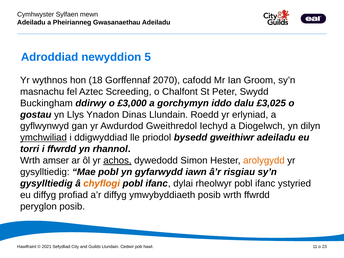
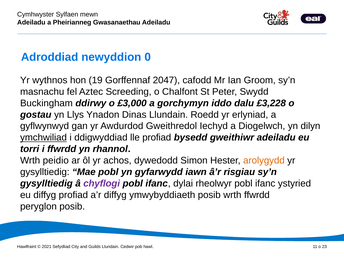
5: 5 -> 0
18: 18 -> 19
2070: 2070 -> 2047
£3,025: £3,025 -> £3,228
lle priodol: priodol -> profiad
amser: amser -> peidio
achos underline: present -> none
chyflogi colour: orange -> purple
